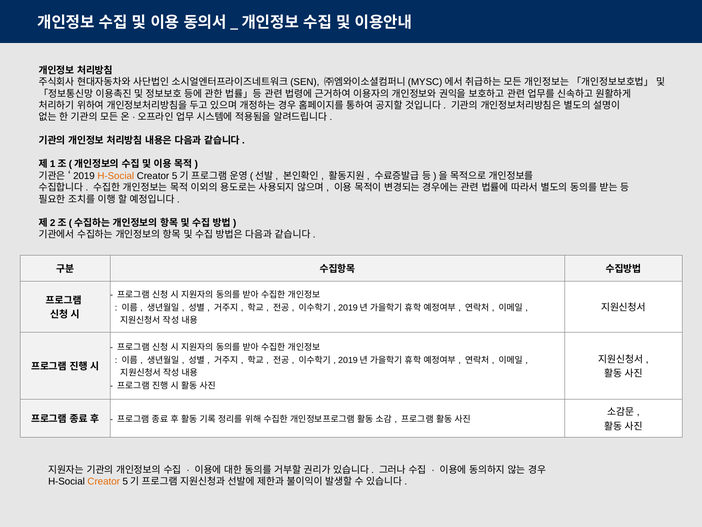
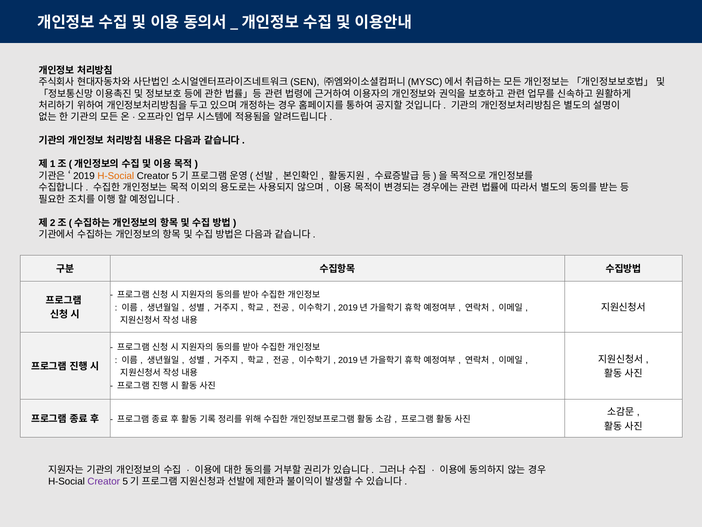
Creator at (104, 481) colour: orange -> purple
